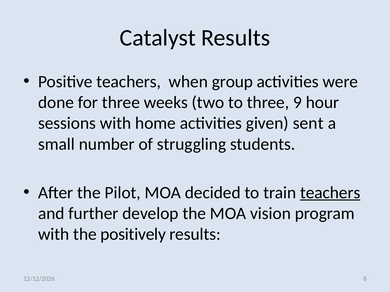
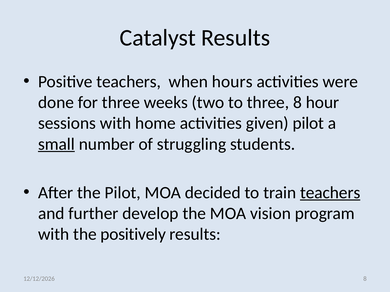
group: group -> hours
three 9: 9 -> 8
given sent: sent -> pilot
small underline: none -> present
